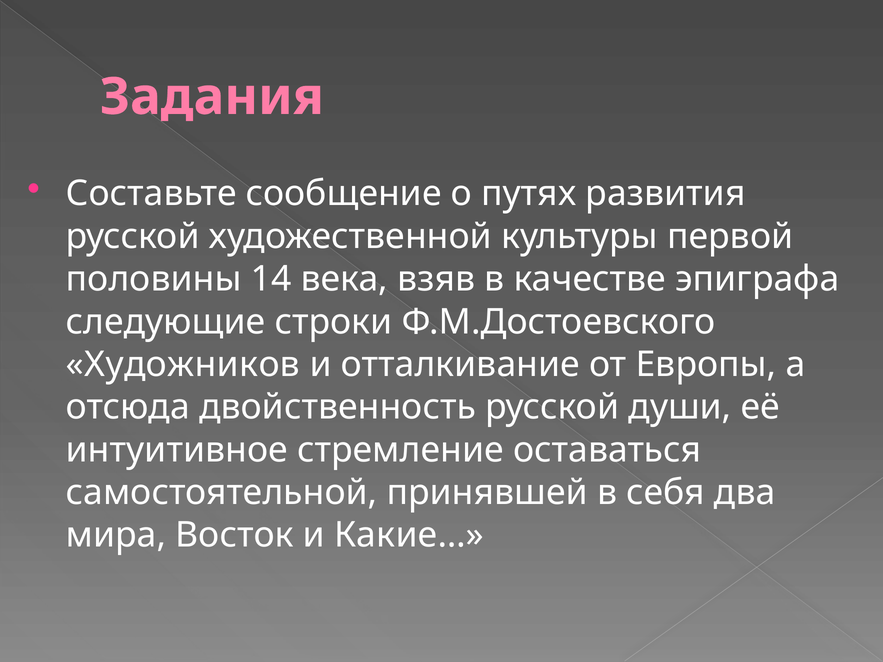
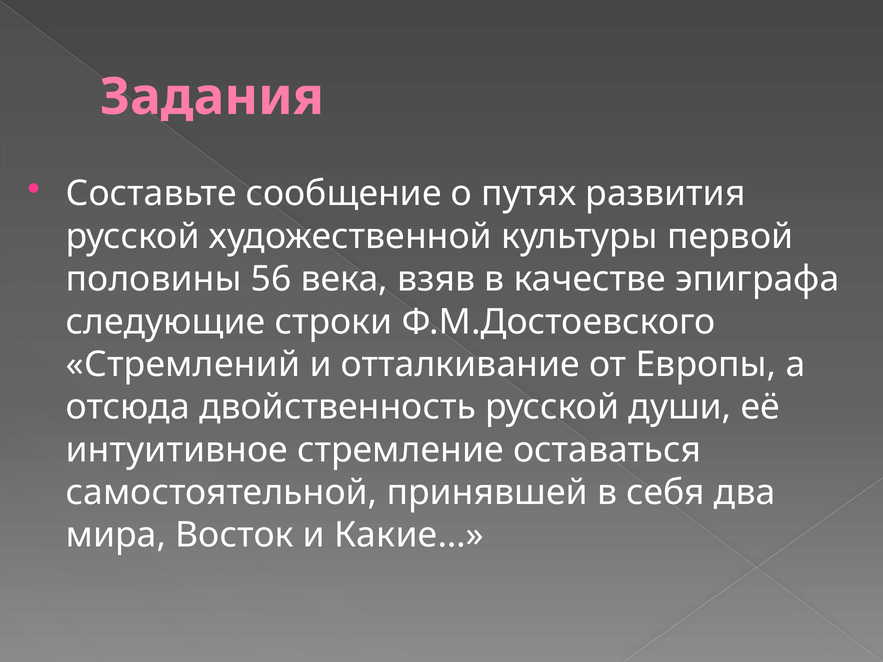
14: 14 -> 56
Художников: Художников -> Стремлений
